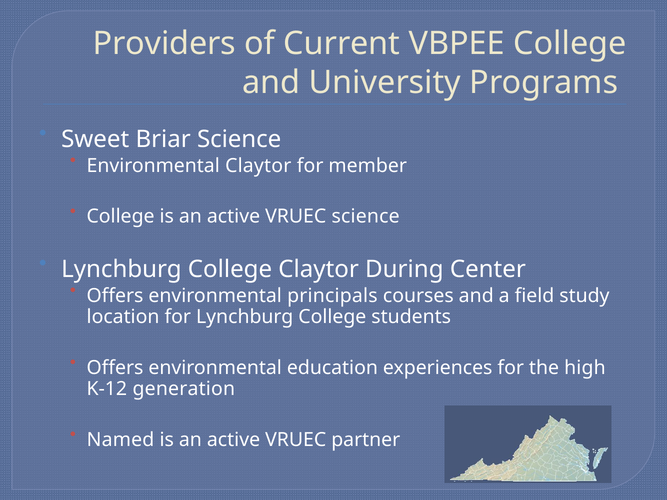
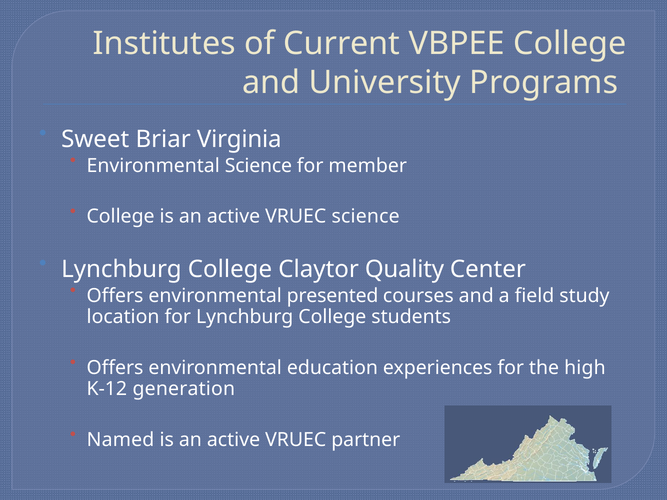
Providers: Providers -> Institutes
Briar Science: Science -> Virginia
Environmental Claytor: Claytor -> Science
During: During -> Quality
principals: principals -> presented
